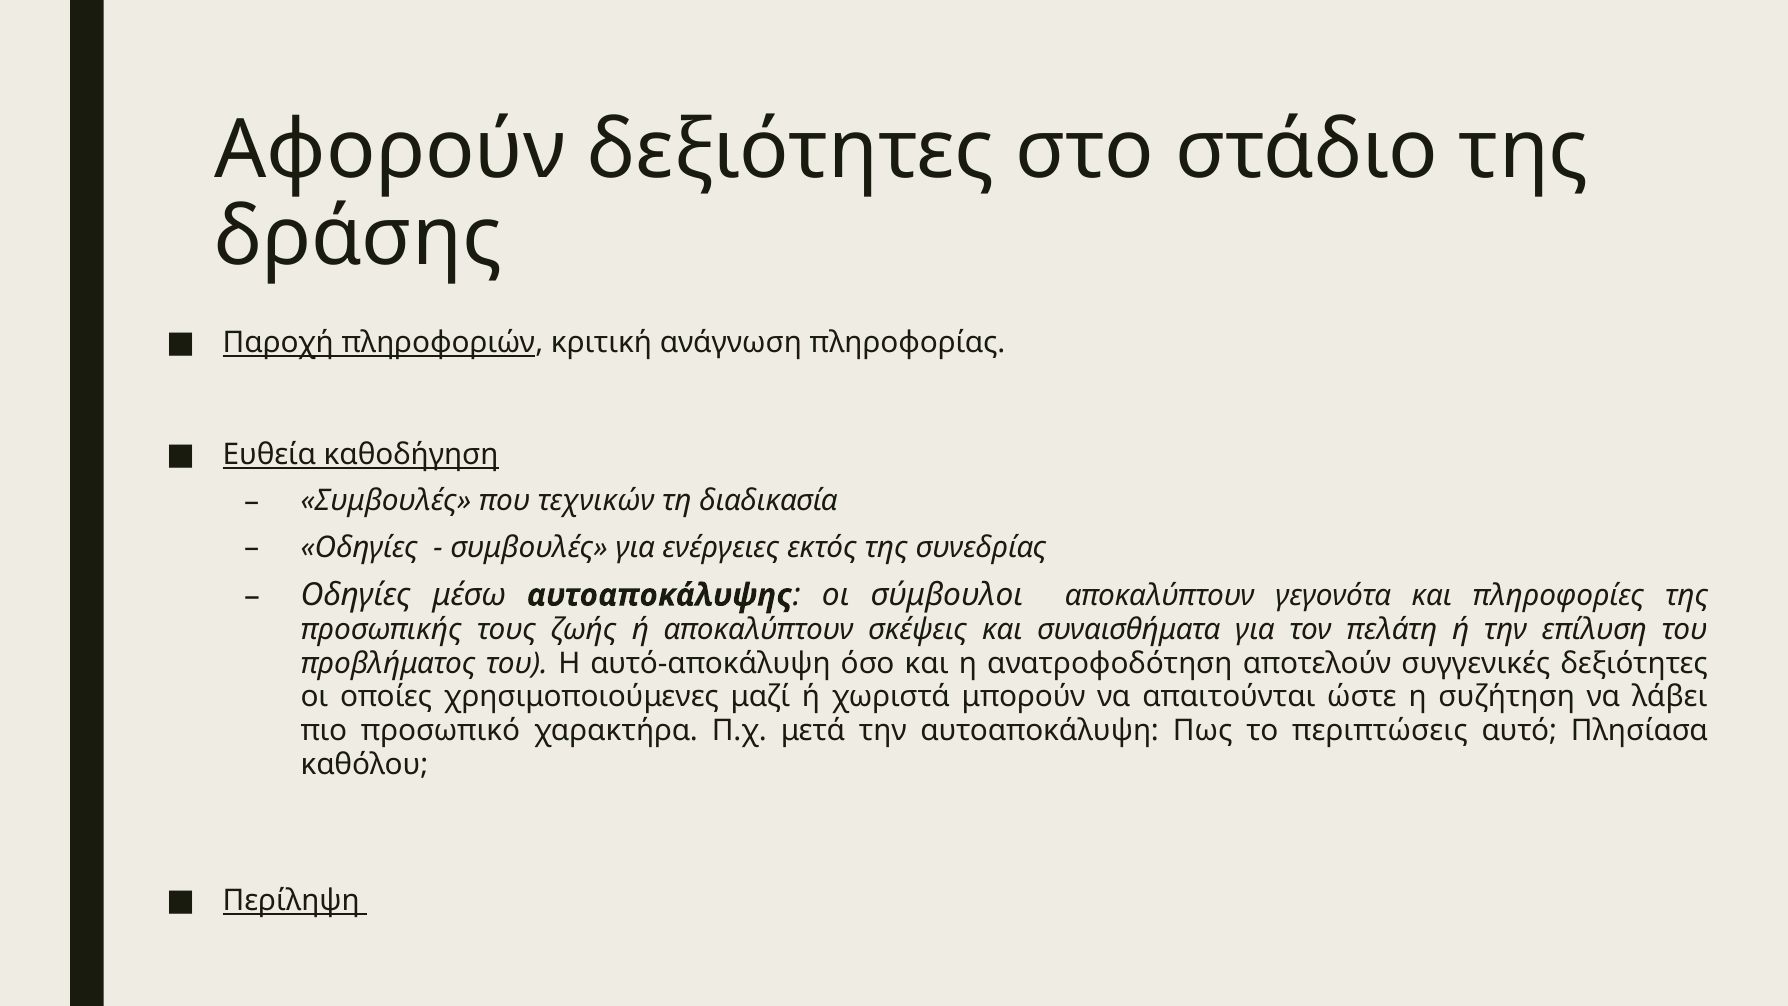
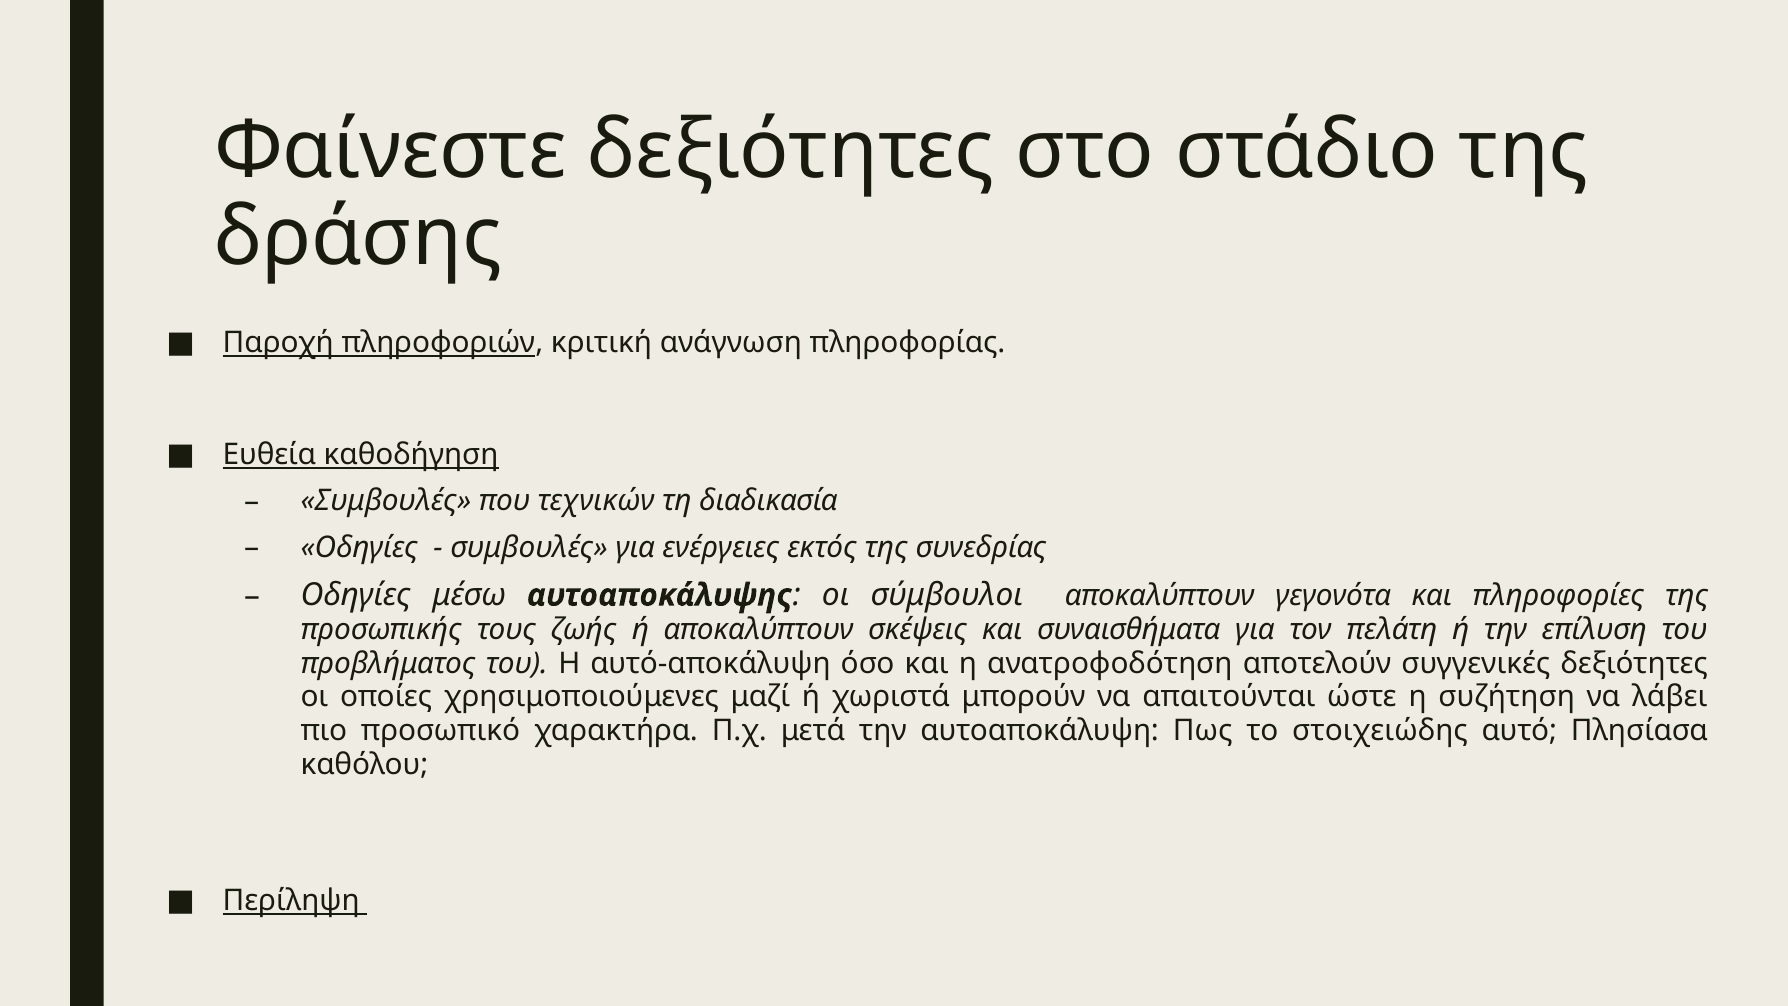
Αφορούν: Αφορούν -> Φαίνεστε
περιπτώσεις: περιπτώσεις -> στοιχειώδης
